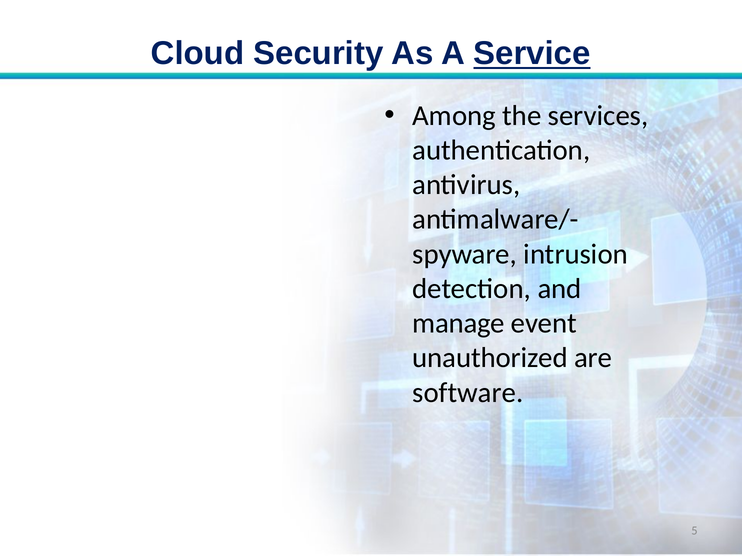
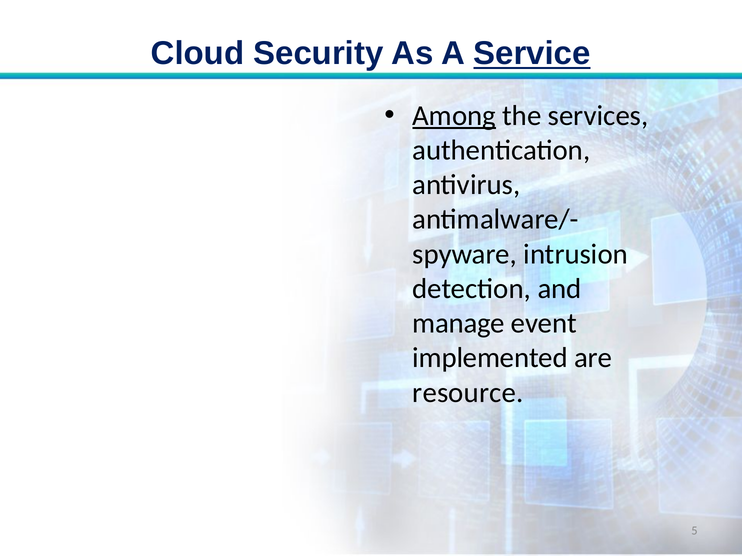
Among underline: none -> present
unauthorized: unauthorized -> implemented
software: software -> resource
